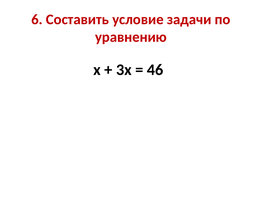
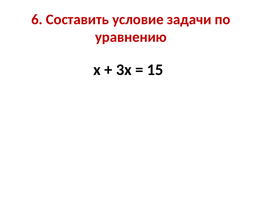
46: 46 -> 15
